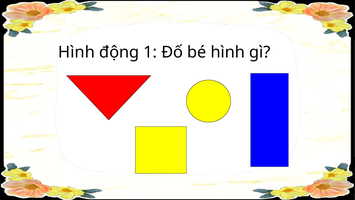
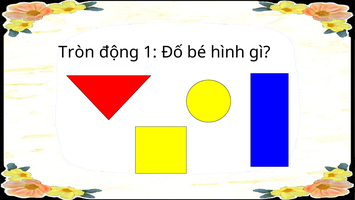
Hình at (77, 52): Hình -> Tròn
